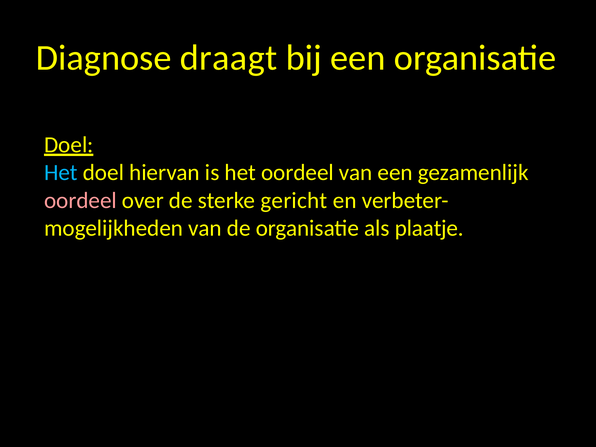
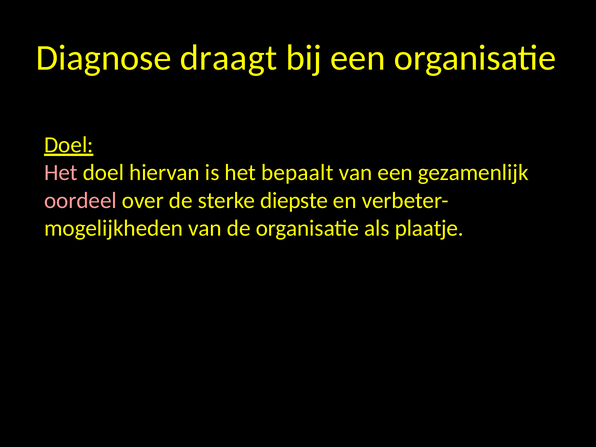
Het at (61, 173) colour: light blue -> pink
het oordeel: oordeel -> bepaalt
gericht: gericht -> diepste
